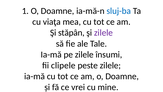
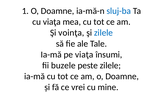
stăpân: stăpân -> voinţa
zilele at (103, 33) colour: purple -> blue
pe zilele: zilele -> viaţa
clipele: clipele -> buzele
